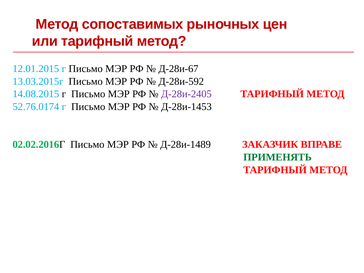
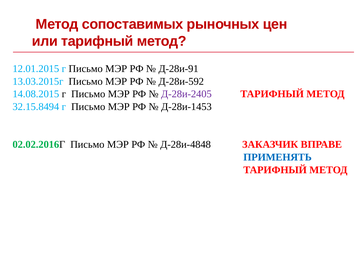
Д-28и-67: Д-28и-67 -> Д-28и-91
52.76.0174: 52.76.0174 -> 32.15.8494
Д-28и-1489: Д-28и-1489 -> Д-28и-4848
ПРИМЕНЯТЬ colour: green -> blue
